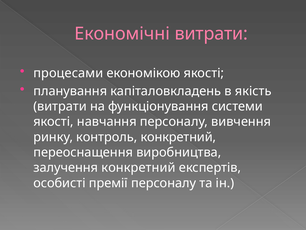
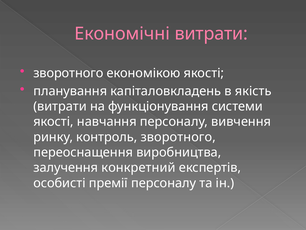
процесами at (68, 73): процесами -> зворотного
контроль конкретний: конкретний -> зворотного
